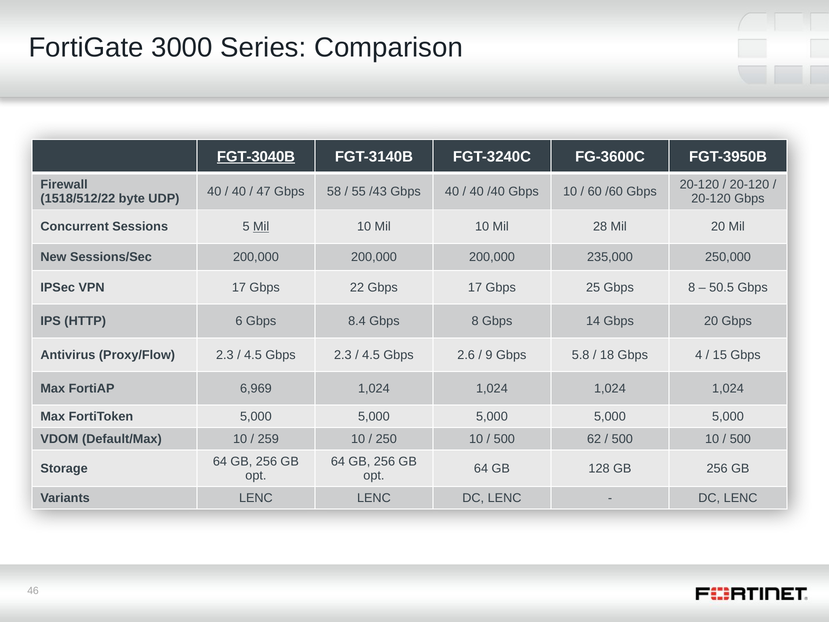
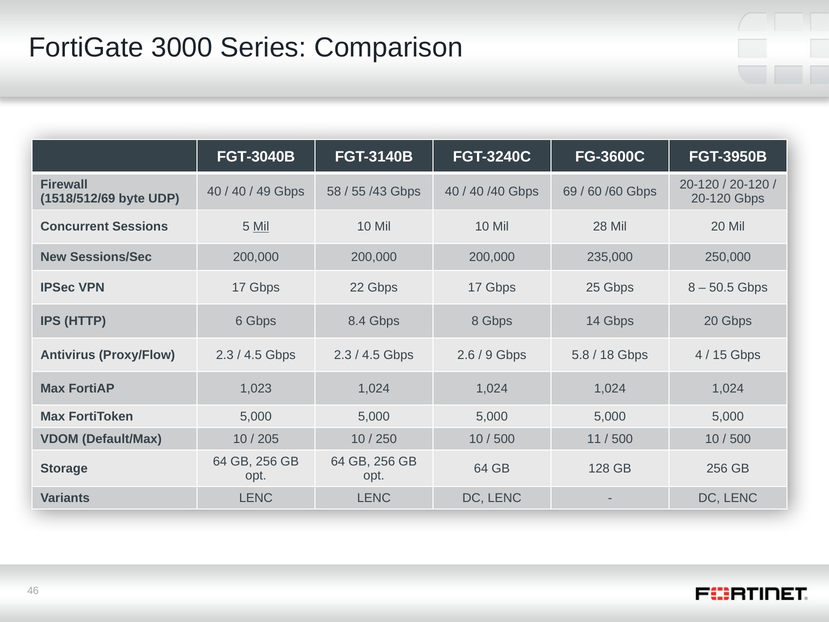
FGT-3040B underline: present -> none
47: 47 -> 49
Gbps 10: 10 -> 69
1518/512/22: 1518/512/22 -> 1518/512/69
6,969: 6,969 -> 1,023
259: 259 -> 205
62: 62 -> 11
